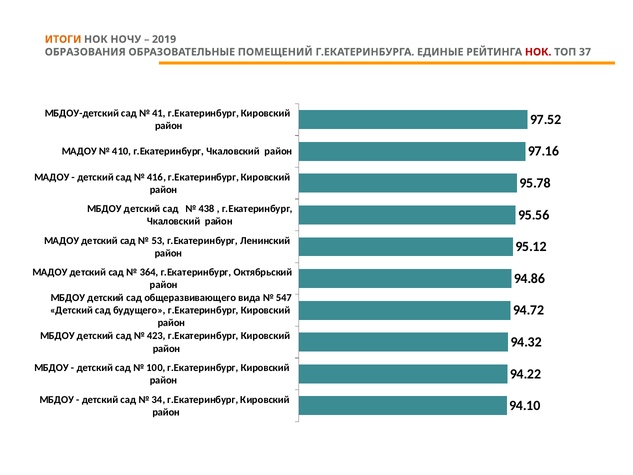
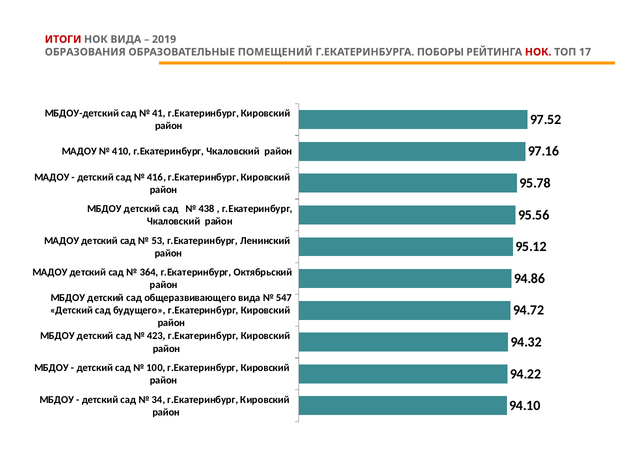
ИТОГИ colour: orange -> red
НОК НОЧУ: НОЧУ -> ВИДА
ЕДИНЫЕ: ЕДИНЫЕ -> ПОБОРЫ
37: 37 -> 17
